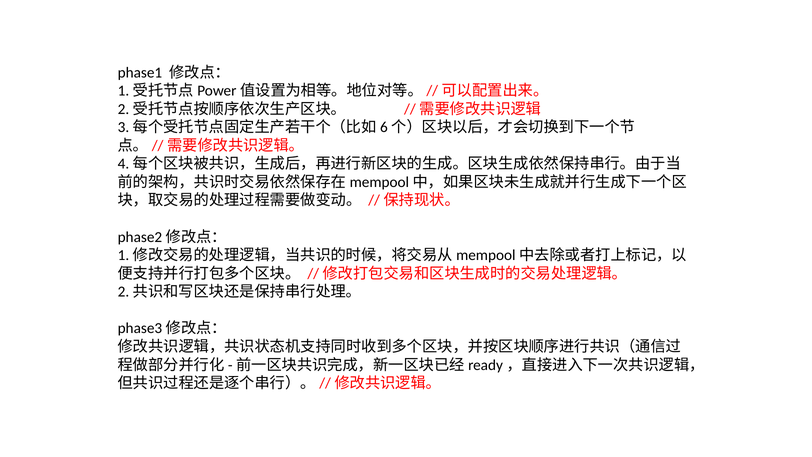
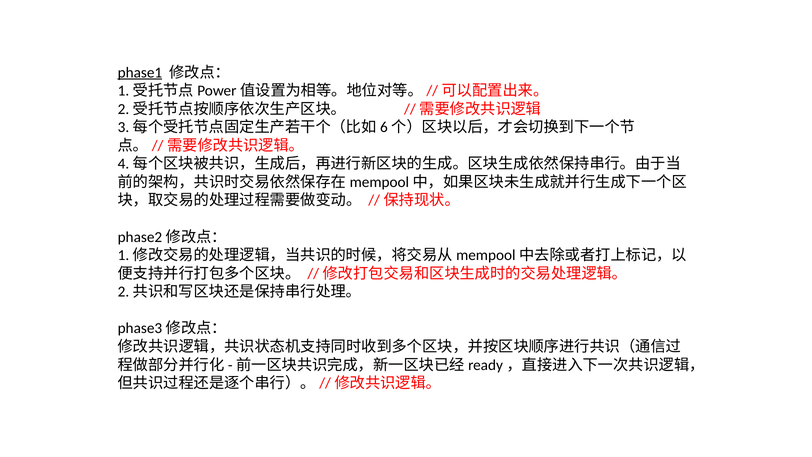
phase1 underline: none -> present
